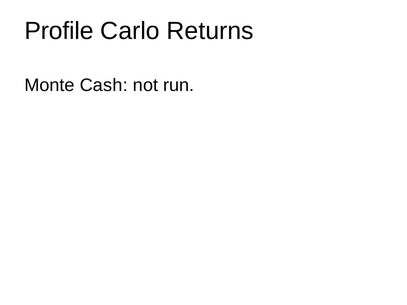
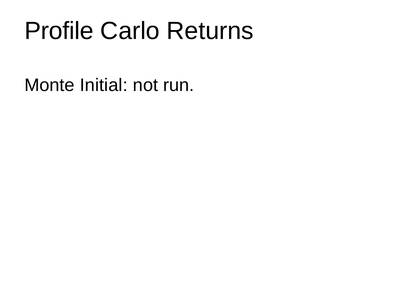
Cash: Cash -> Initial
